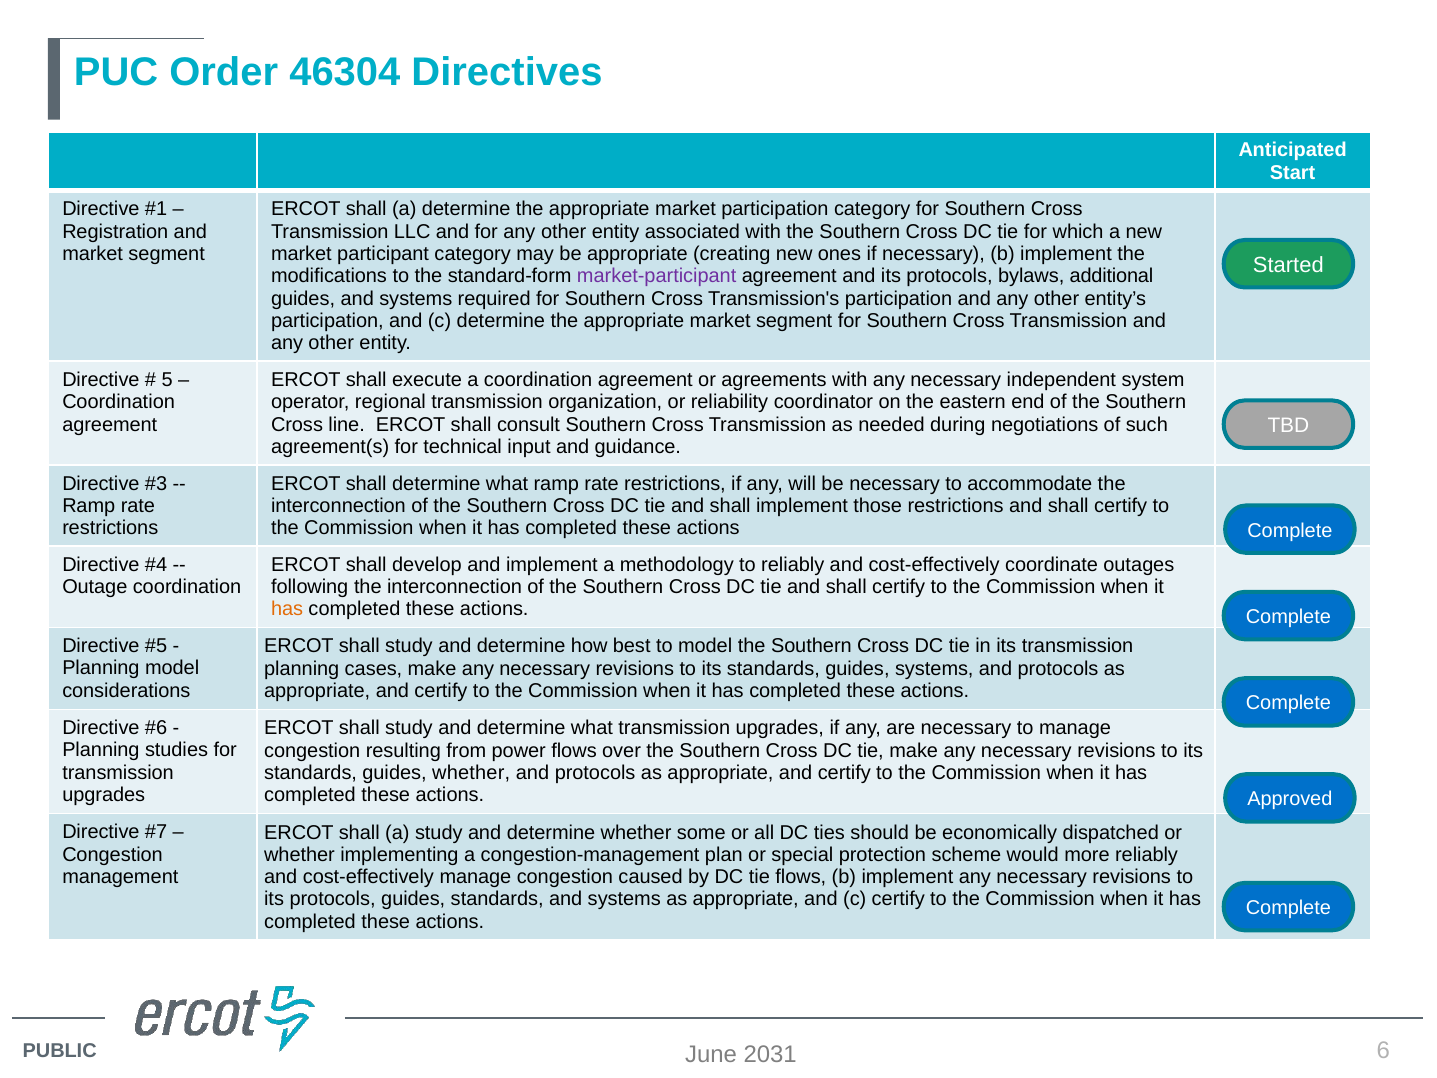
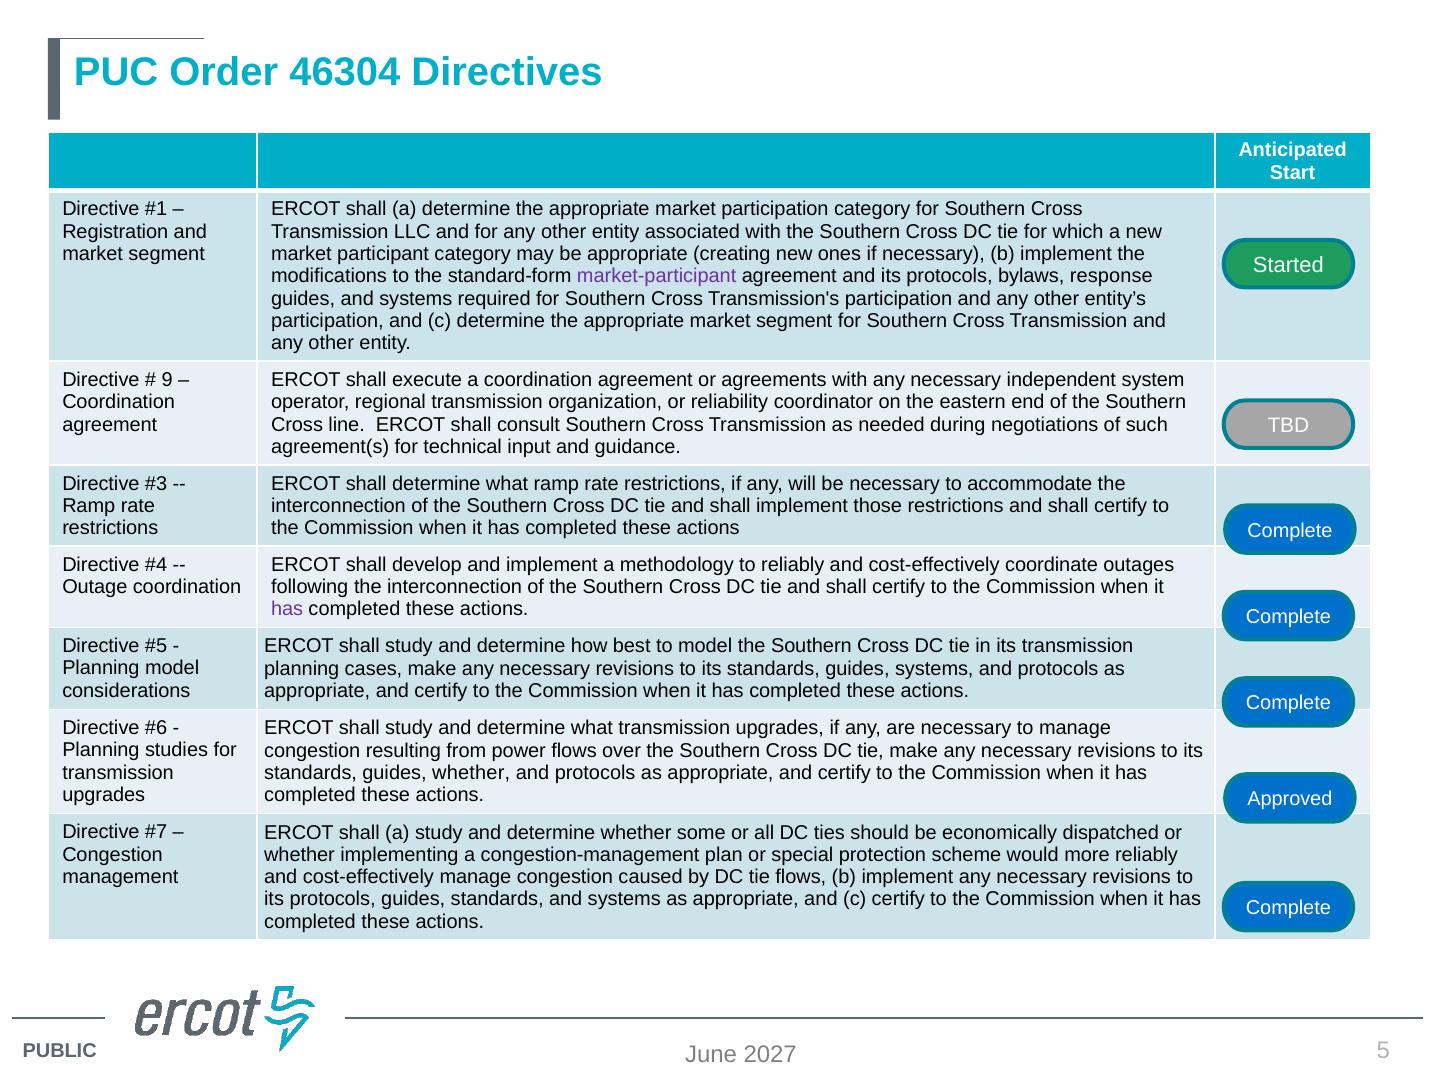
additional: additional -> response
5: 5 -> 9
has at (287, 609) colour: orange -> purple
6: 6 -> 5
2031: 2031 -> 2027
